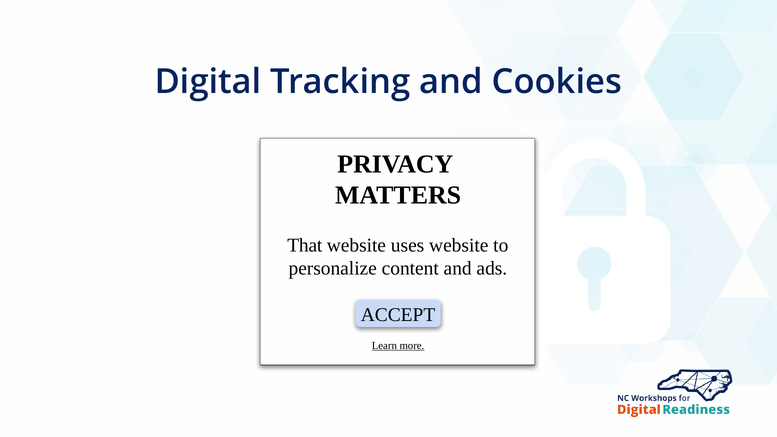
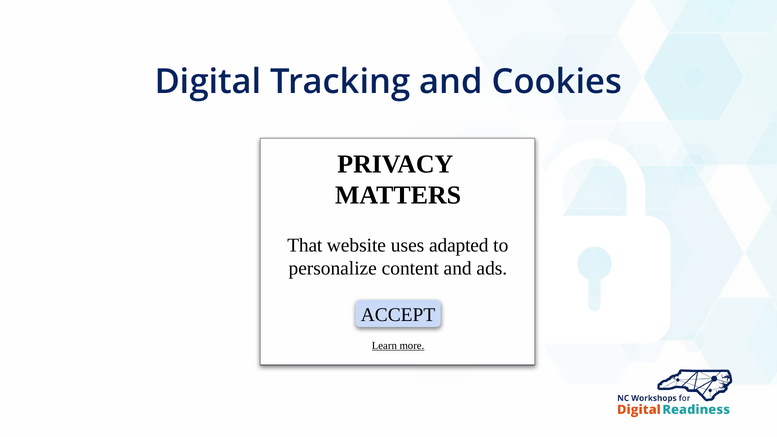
uses website: website -> adapted
